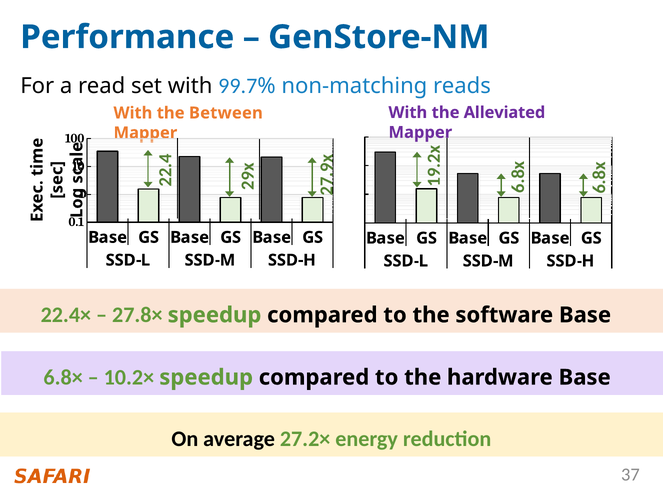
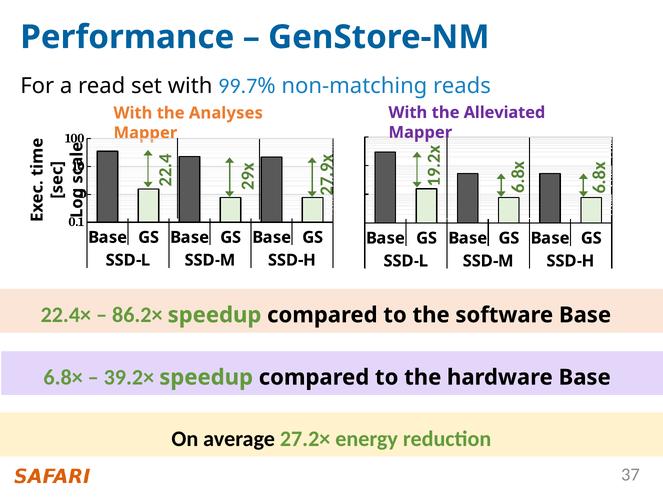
Between: Between -> Analyses
27.8×: 27.8× -> 86.2×
10.2×: 10.2× -> 39.2×
